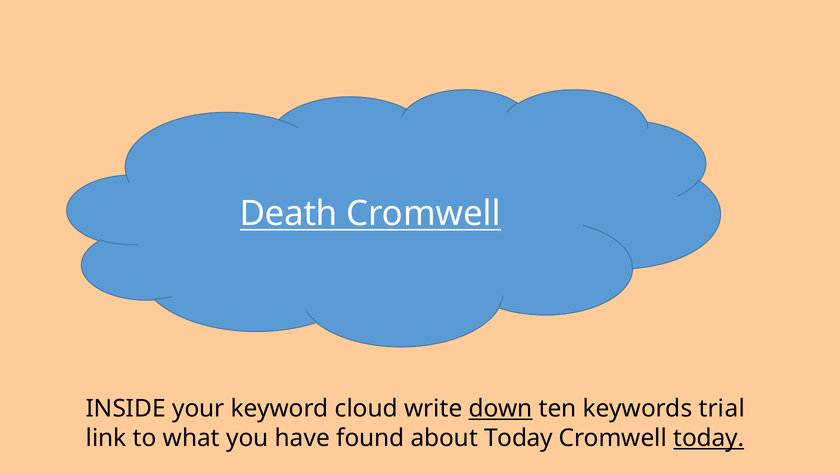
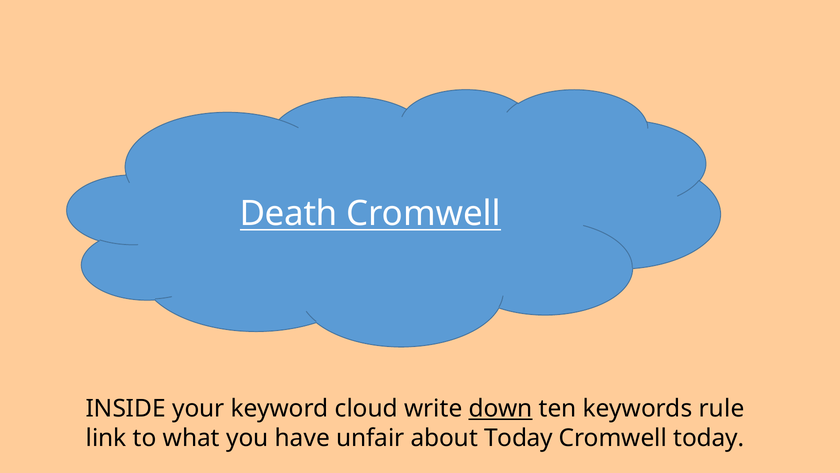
trial: trial -> rule
found: found -> unfair
today at (709, 438) underline: present -> none
